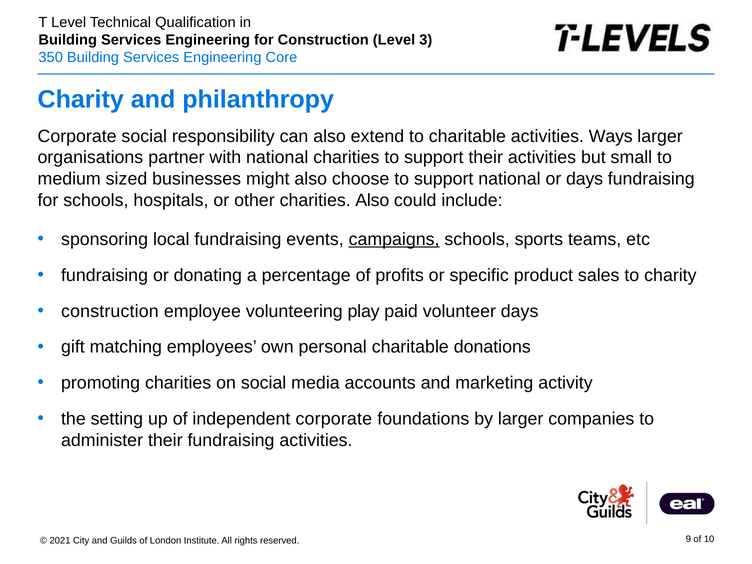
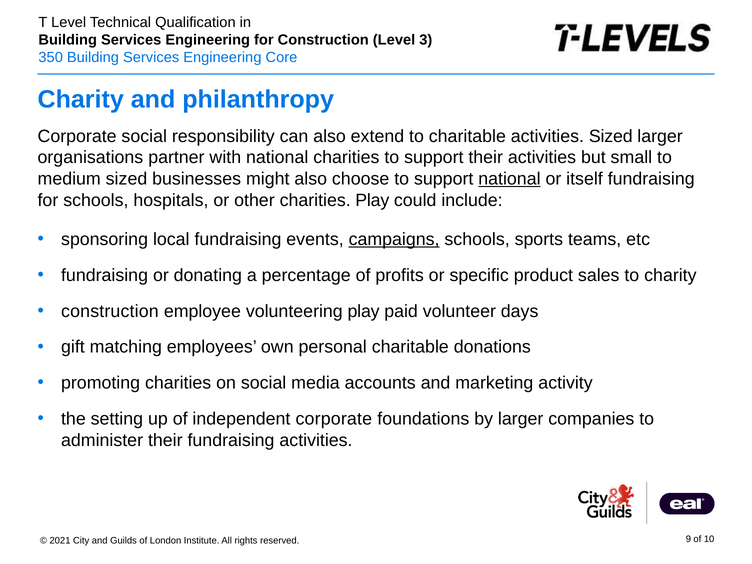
activities Ways: Ways -> Sized
national at (509, 179) underline: none -> present
or days: days -> itself
charities Also: Also -> Play
